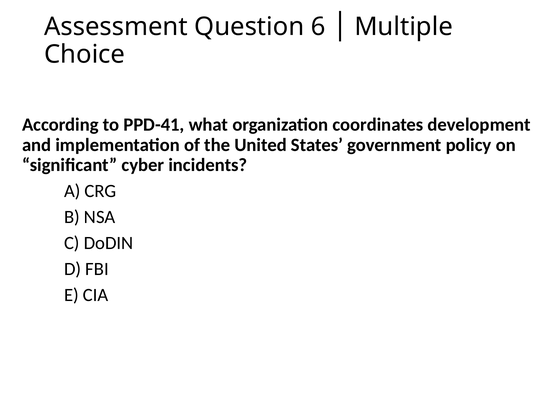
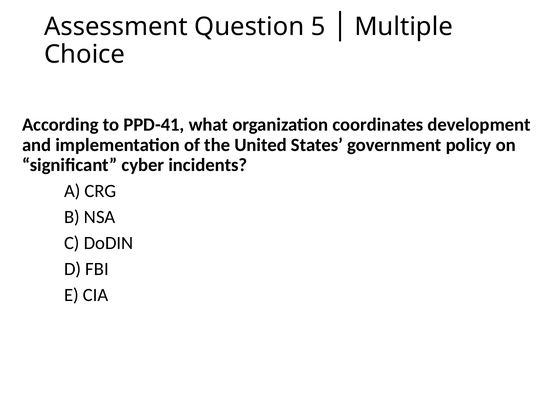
6: 6 -> 5
